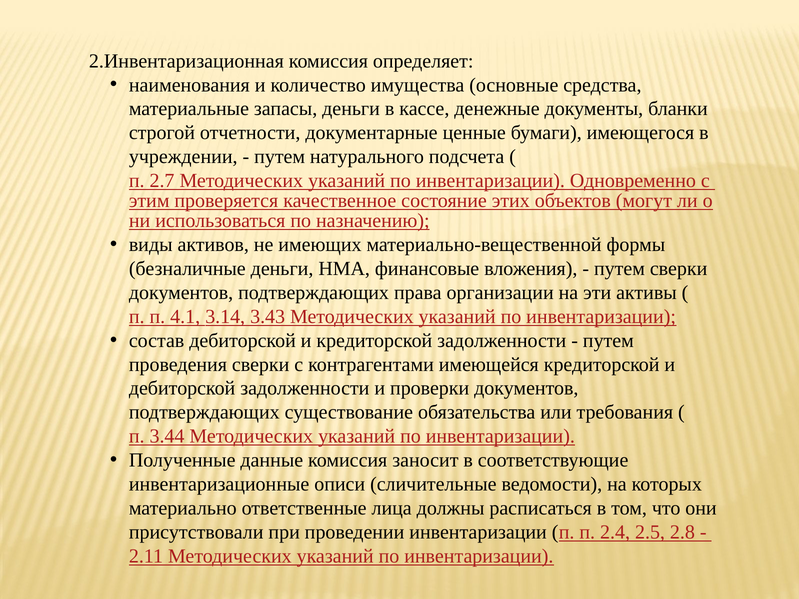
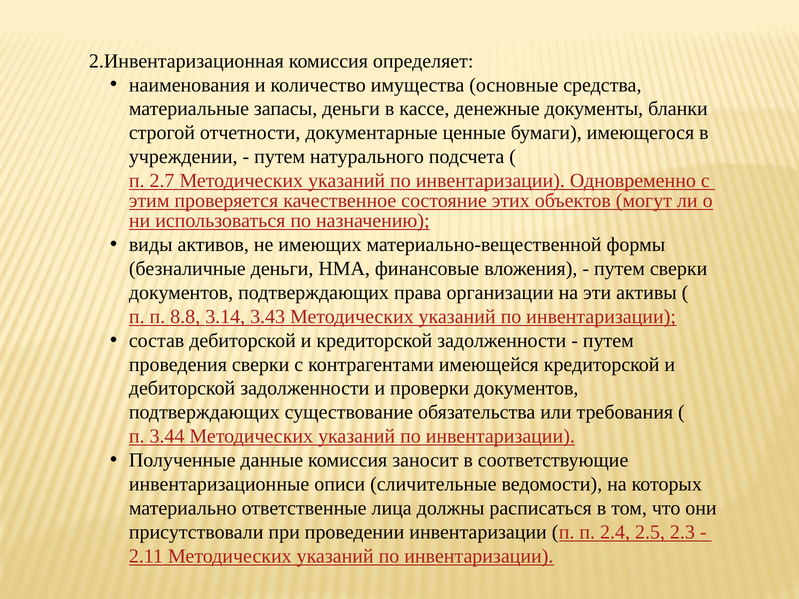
4.1: 4.1 -> 8.8
2.8: 2.8 -> 2.3
